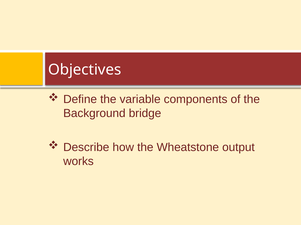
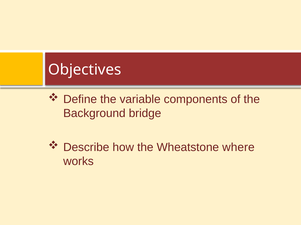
output: output -> where
